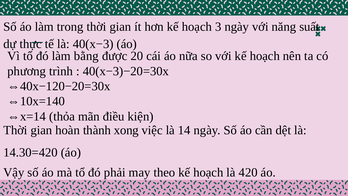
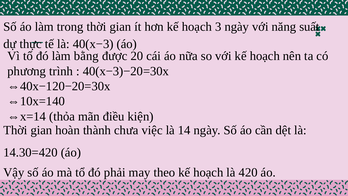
xong: xong -> chưa
